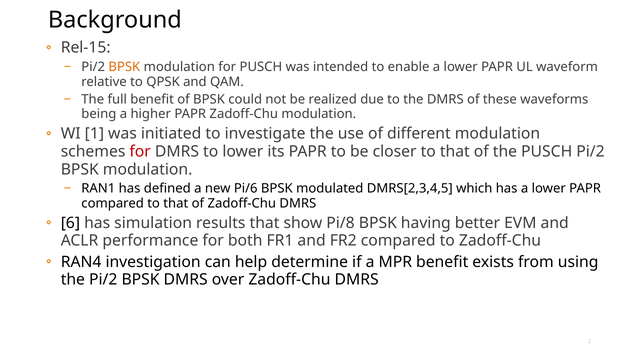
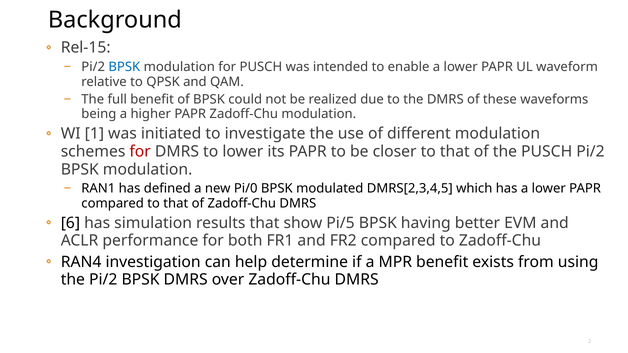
BPSK at (124, 67) colour: orange -> blue
Pi/6: Pi/6 -> Pi/0
Pi/8: Pi/8 -> Pi/5
